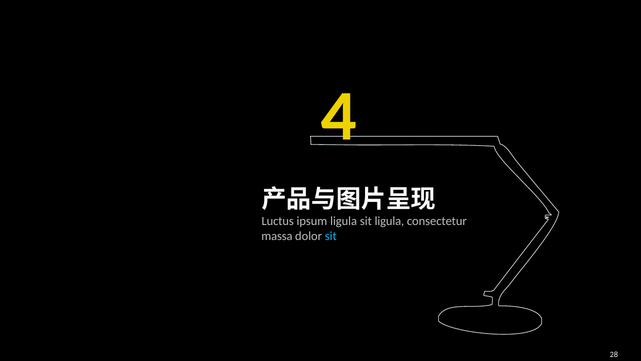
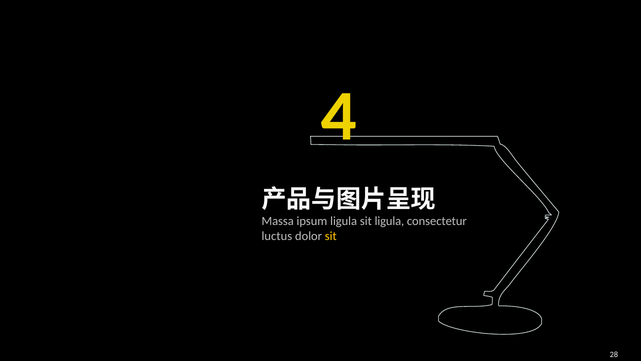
Luctus: Luctus -> Massa
massa: massa -> luctus
sit at (331, 236) colour: light blue -> yellow
